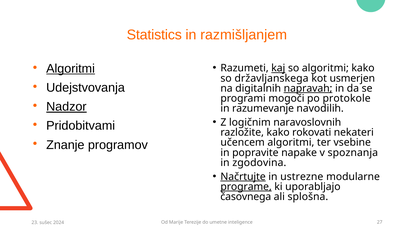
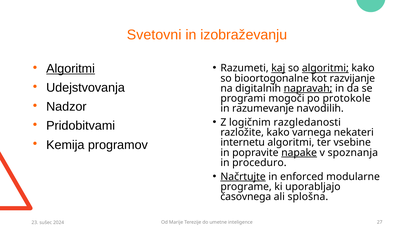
Statistics: Statistics -> Svetovni
razmišljanjem: razmišljanjem -> izobraževanju
algoritmi at (325, 68) underline: none -> present
državljanskega: državljanskega -> bioortogonalne
usmerjen: usmerjen -> razvijanje
Nadzor underline: present -> none
naravoslovnih: naravoslovnih -> razgledanosti
rokovati: rokovati -> varnega
učencem: učencem -> internetu
Znanje: Znanje -> Kemija
napake underline: none -> present
zgodovina: zgodovina -> proceduro
ustrezne: ustrezne -> enforced
programe underline: present -> none
